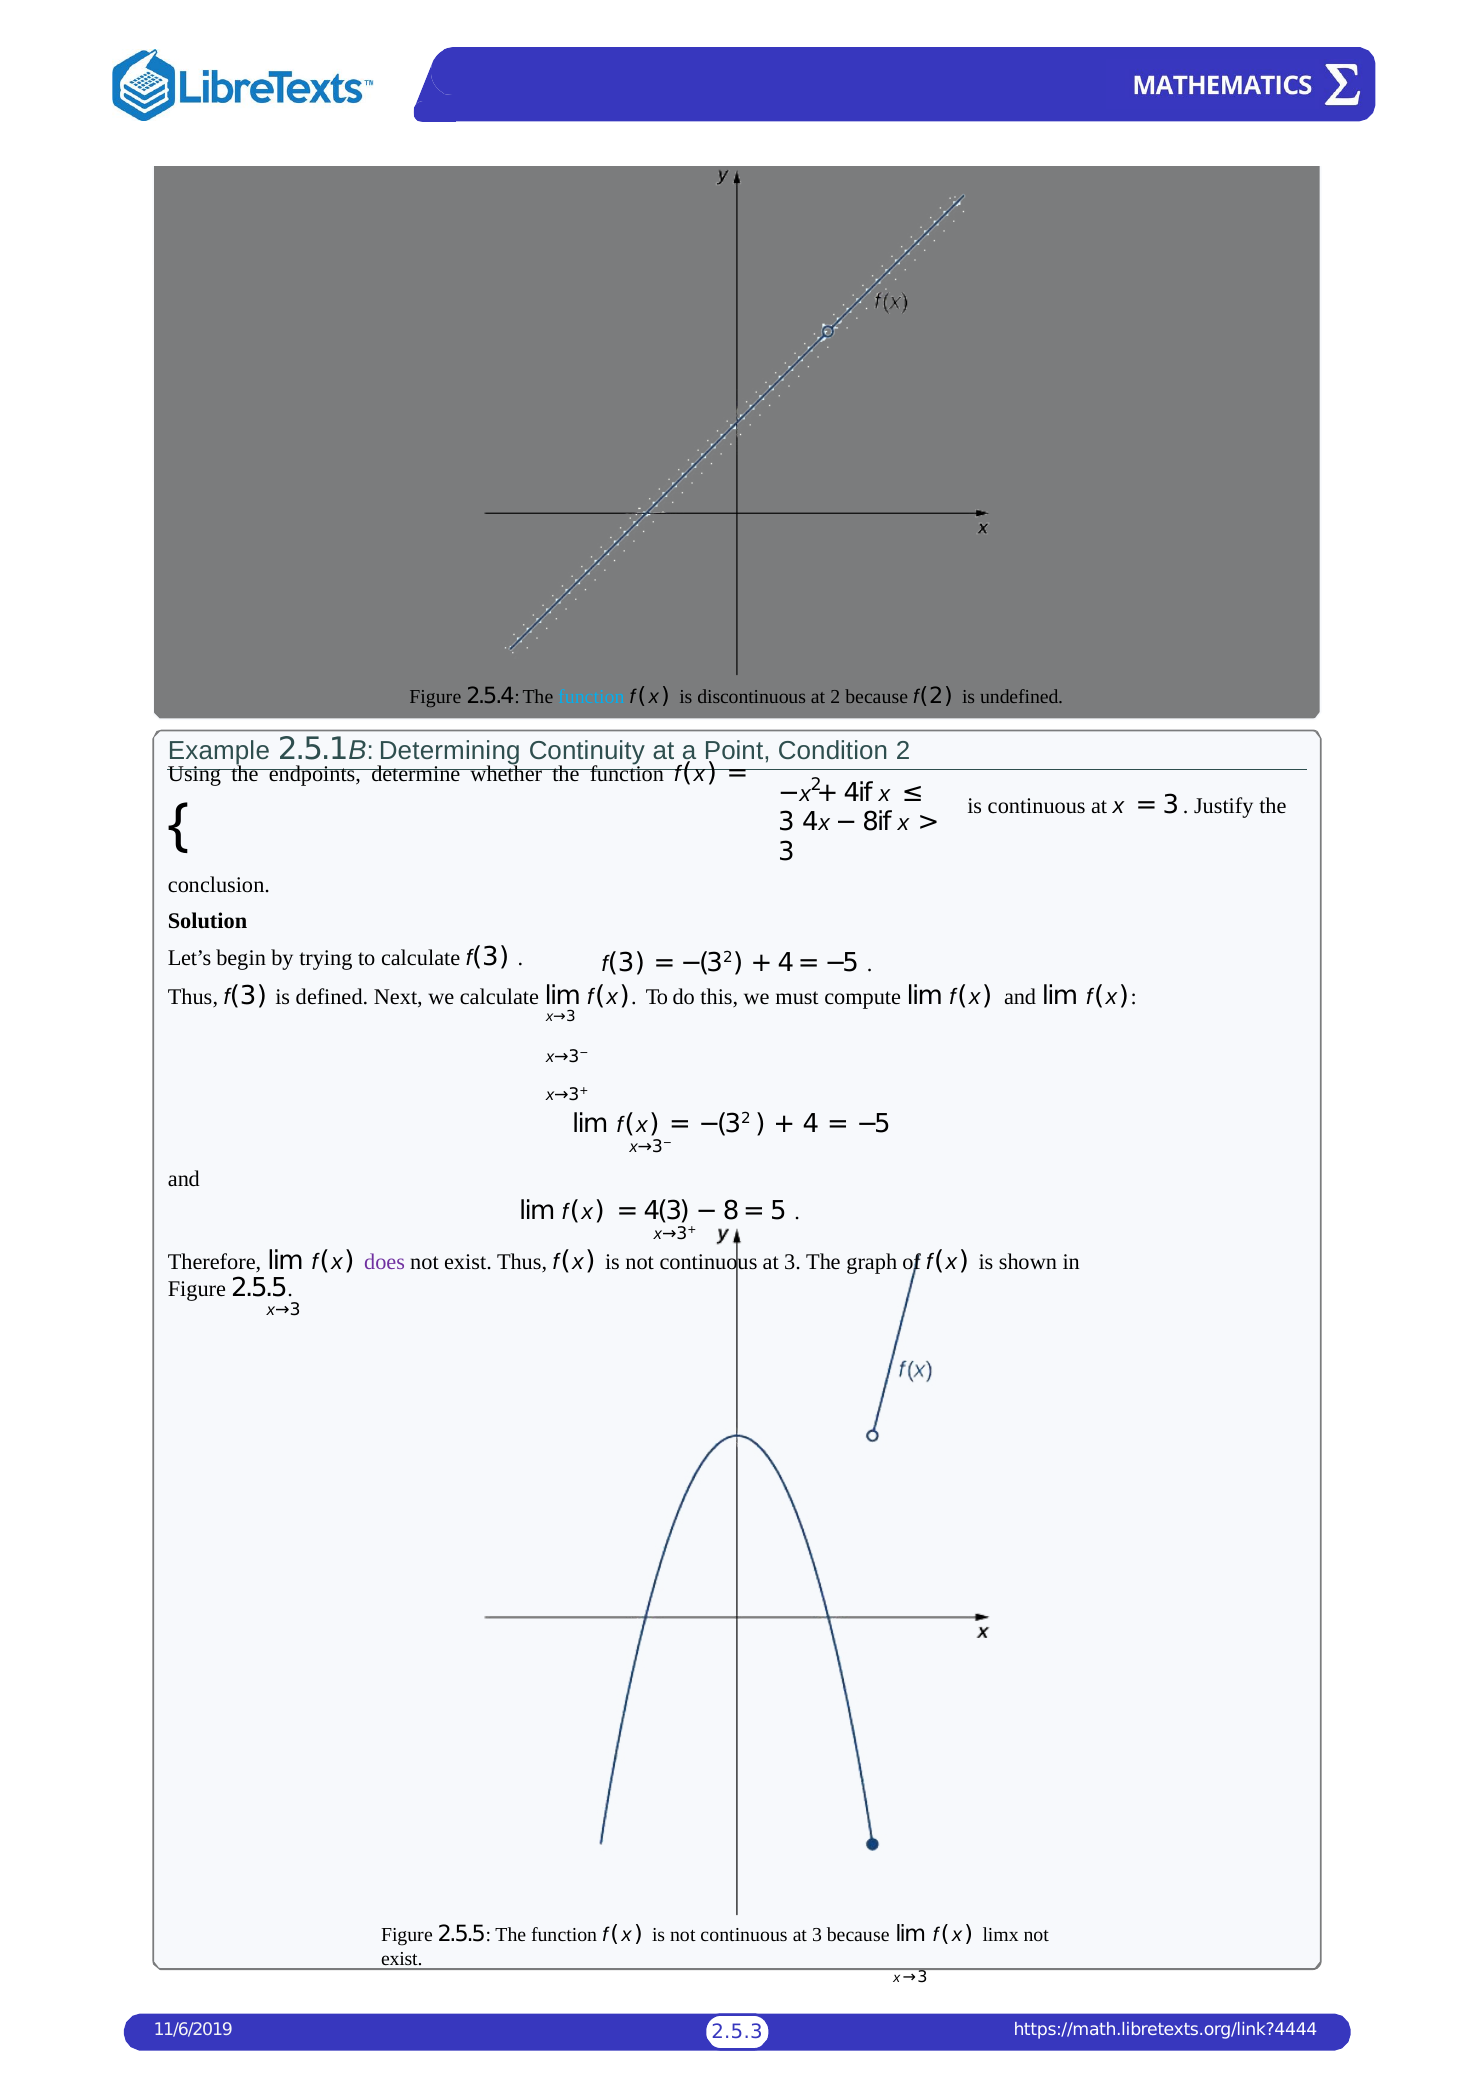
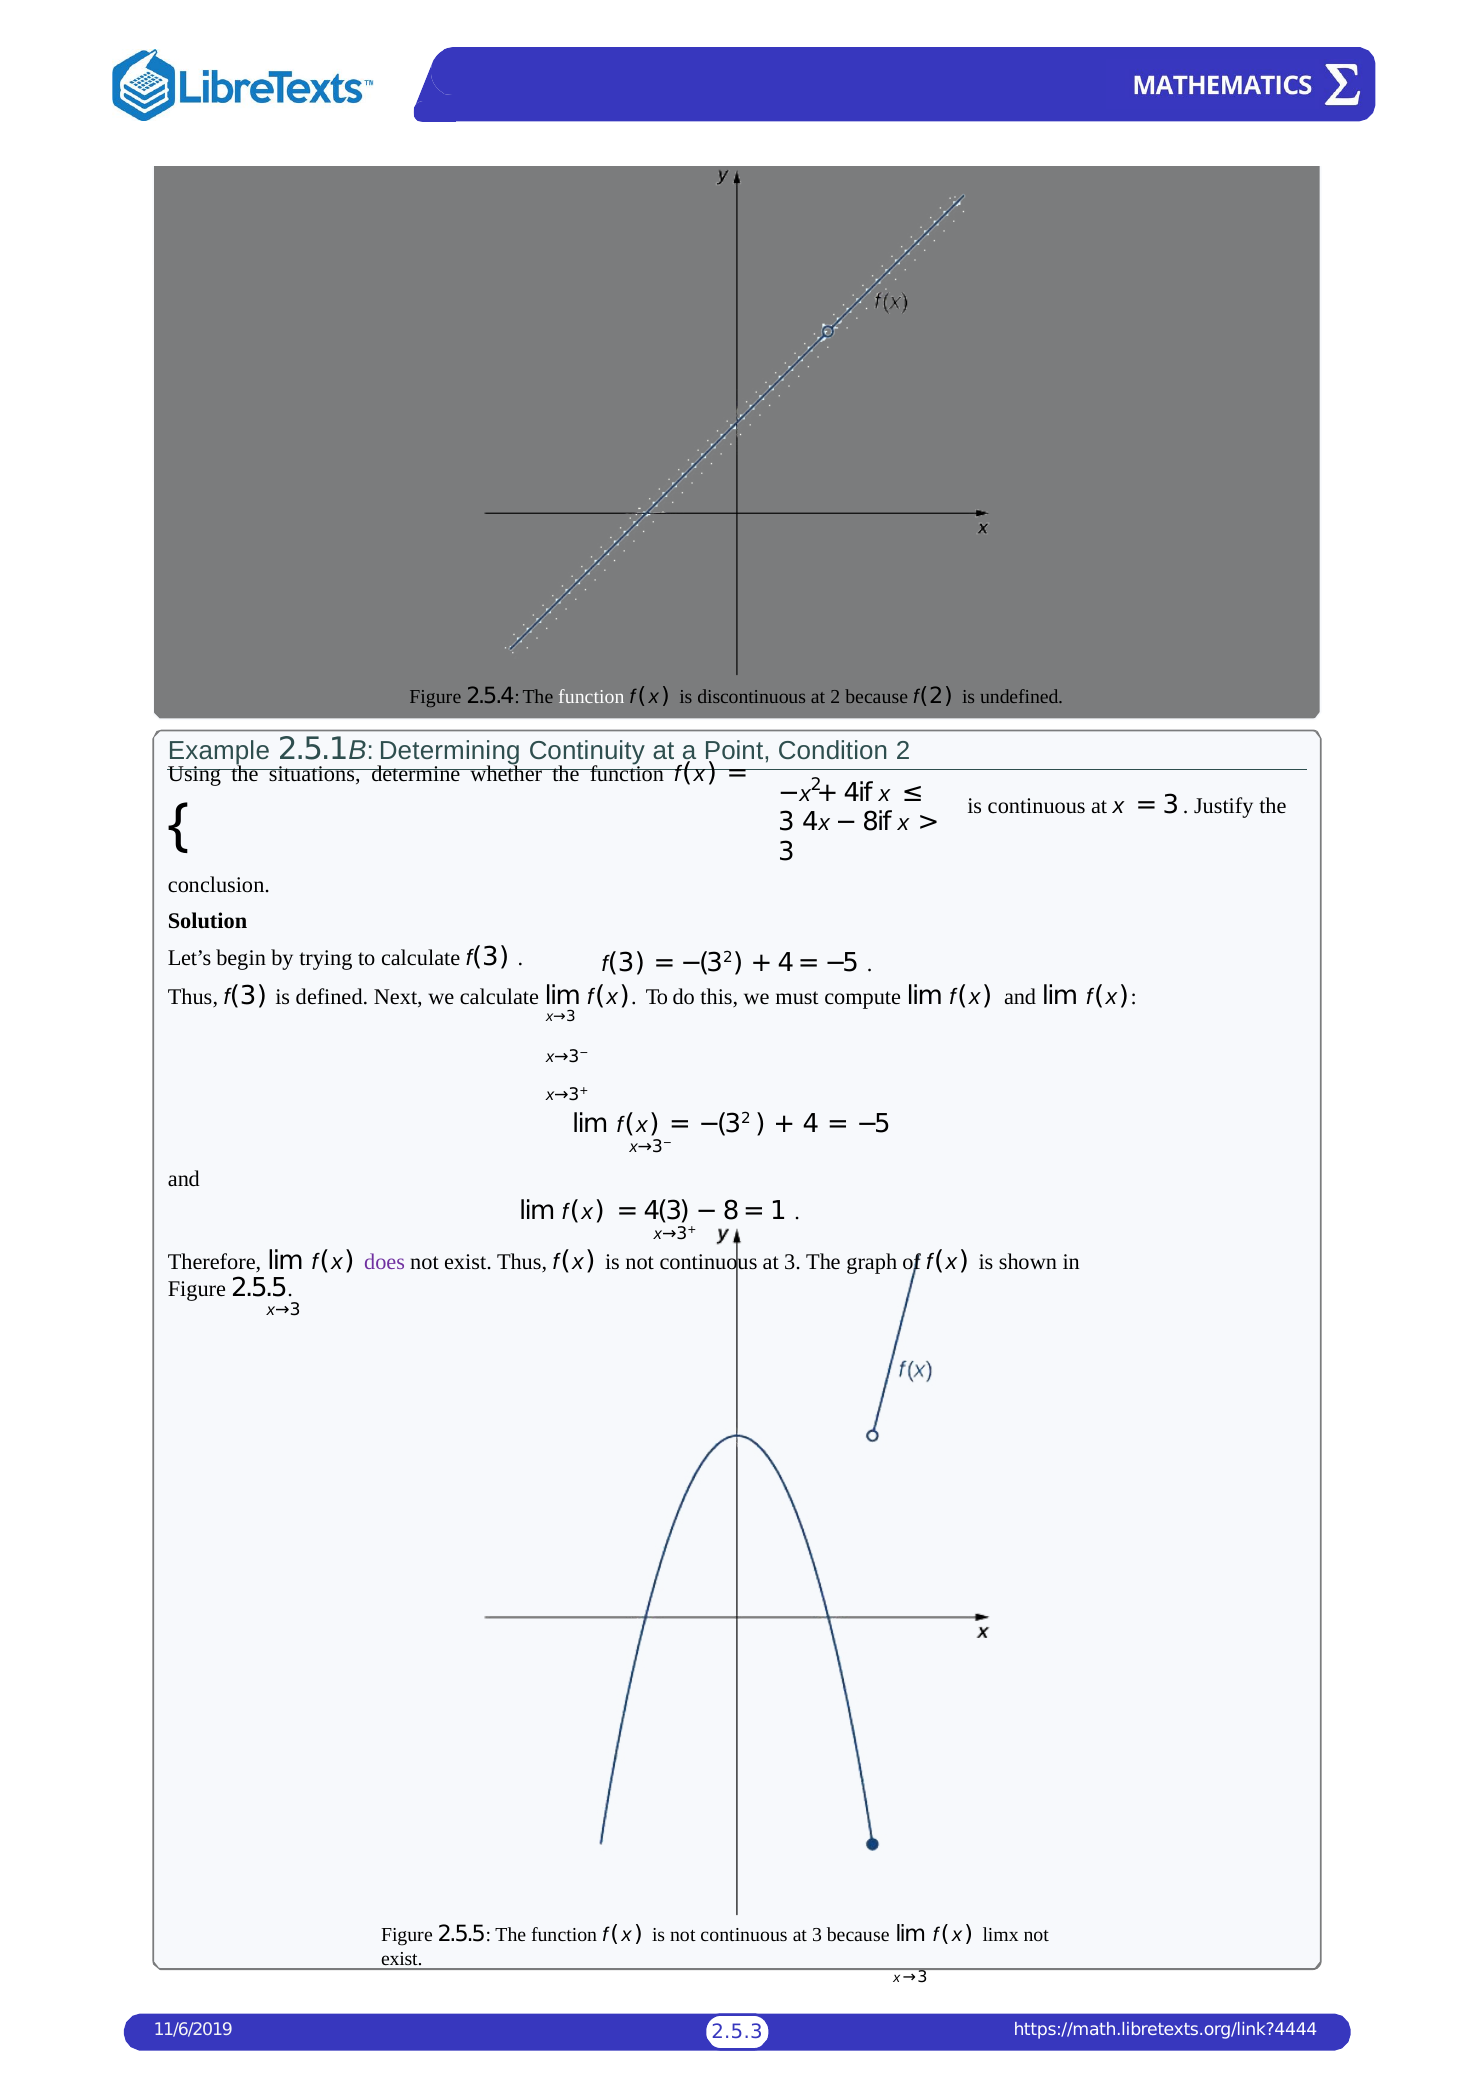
function at (591, 697) colour: light blue -> white
endpoints: endpoints -> situations
5: 5 -> 1
